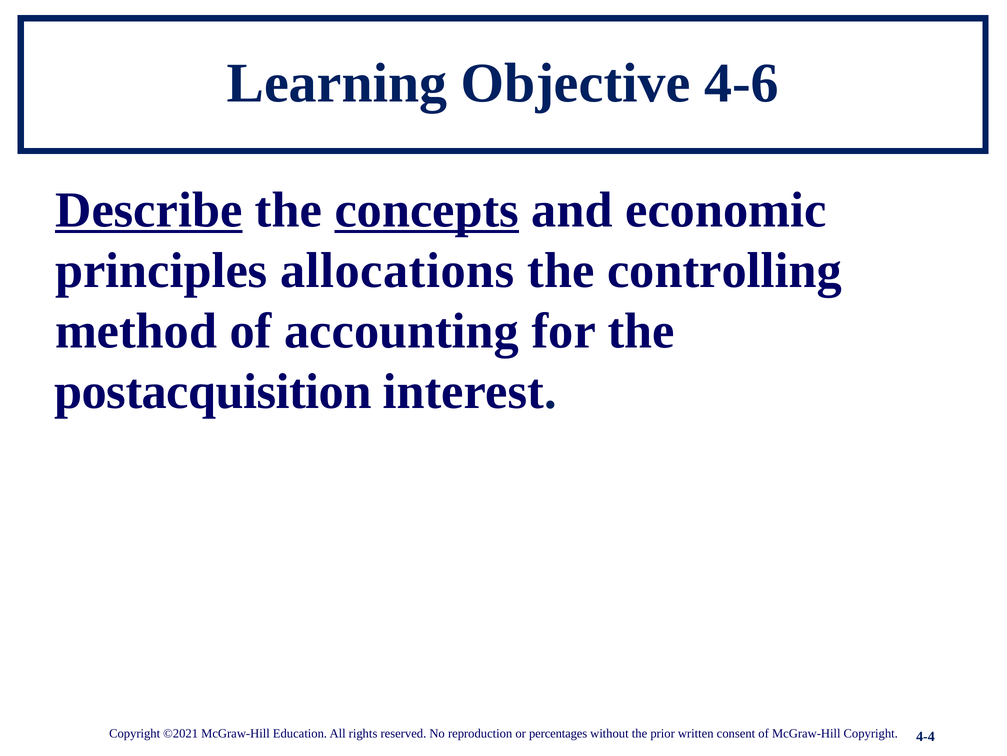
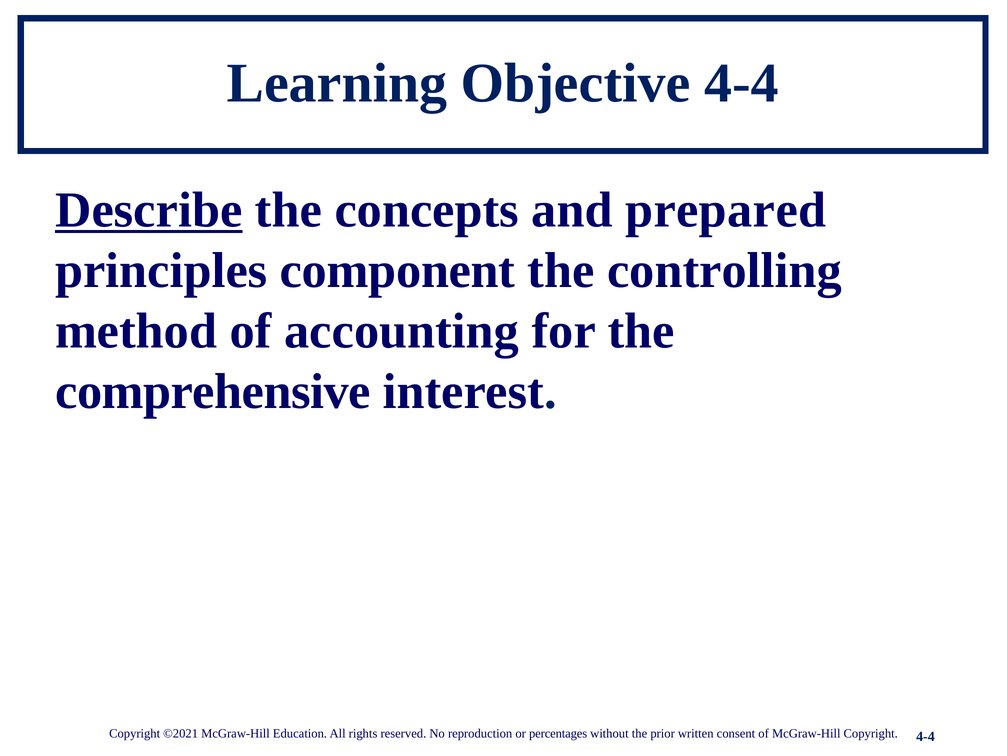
Objective 4-6: 4-6 -> 4-4
concepts underline: present -> none
economic: economic -> prepared
allocations: allocations -> component
postacquisition: postacquisition -> comprehensive
